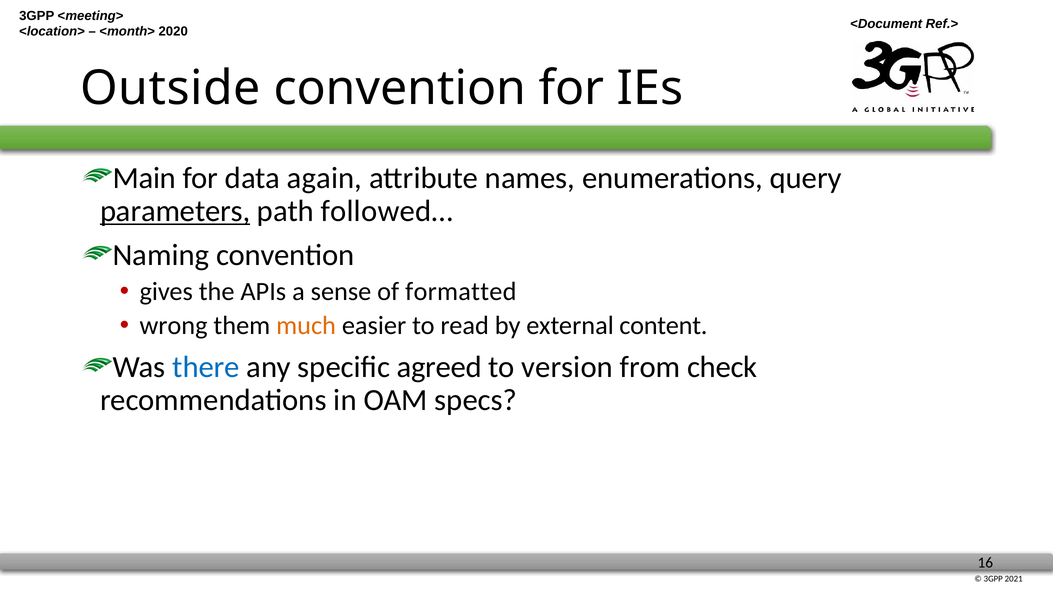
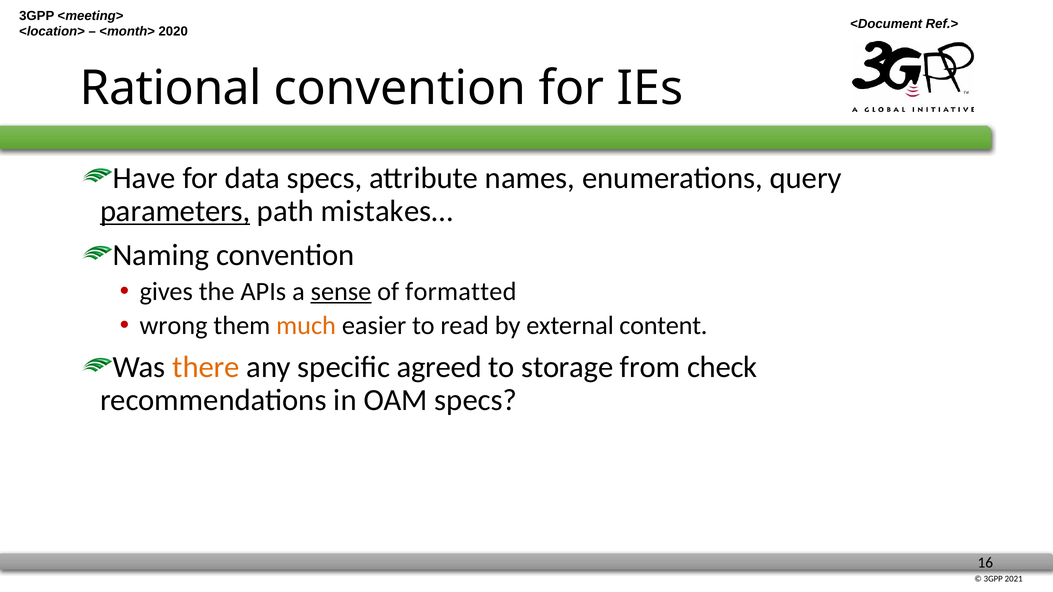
Outside: Outside -> Rational
Main: Main -> Have
data again: again -> specs
followed…: followed… -> mistakes…
sense underline: none -> present
there colour: blue -> orange
version: version -> storage
